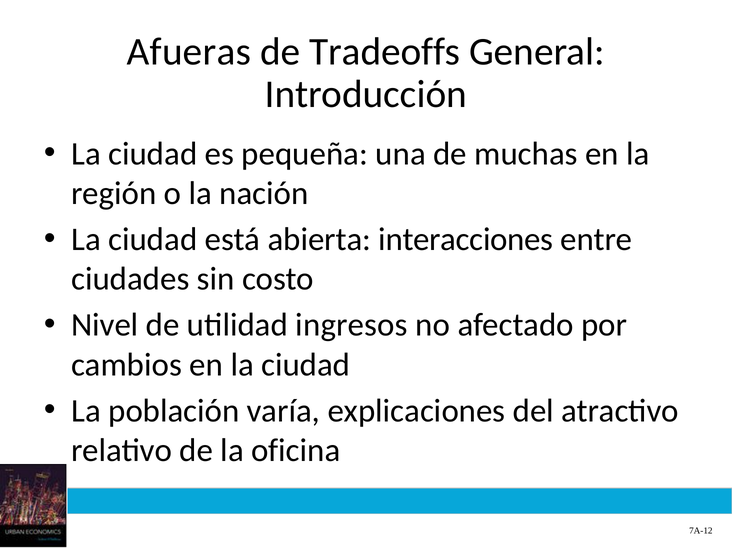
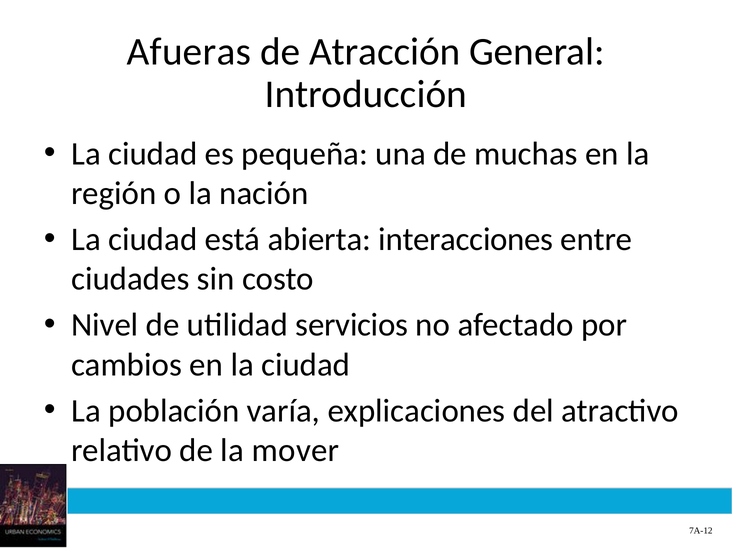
Tradeoffs: Tradeoffs -> Atracción
ingresos: ingresos -> servicios
oficina: oficina -> mover
